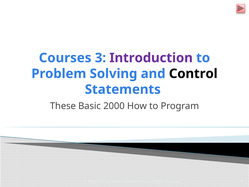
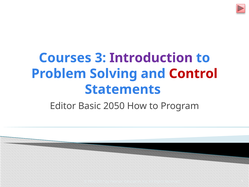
Control colour: black -> red
These: These -> Editor
2000: 2000 -> 2050
